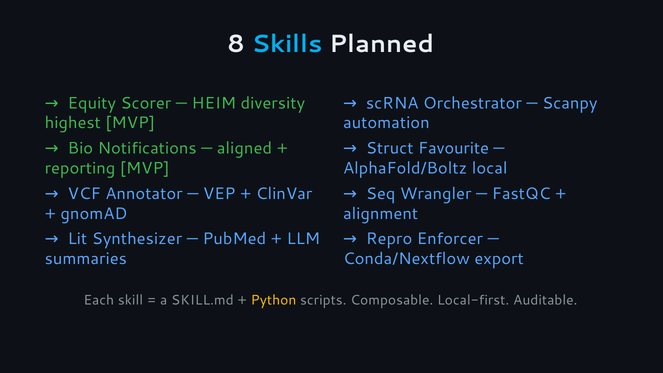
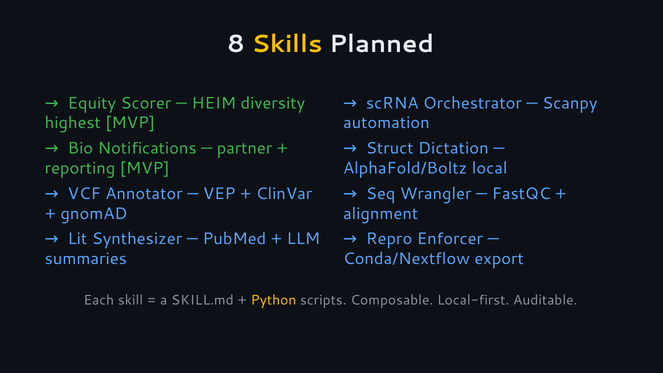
Skills colour: light blue -> yellow
aligned: aligned -> partner
Favourite: Favourite -> Dictation
